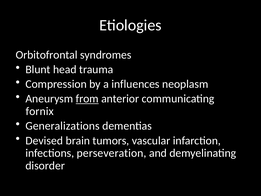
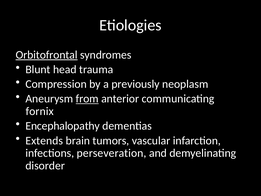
Orbitofrontal underline: none -> present
influences: influences -> previously
Generalizations: Generalizations -> Encephalopathy
Devised: Devised -> Extends
